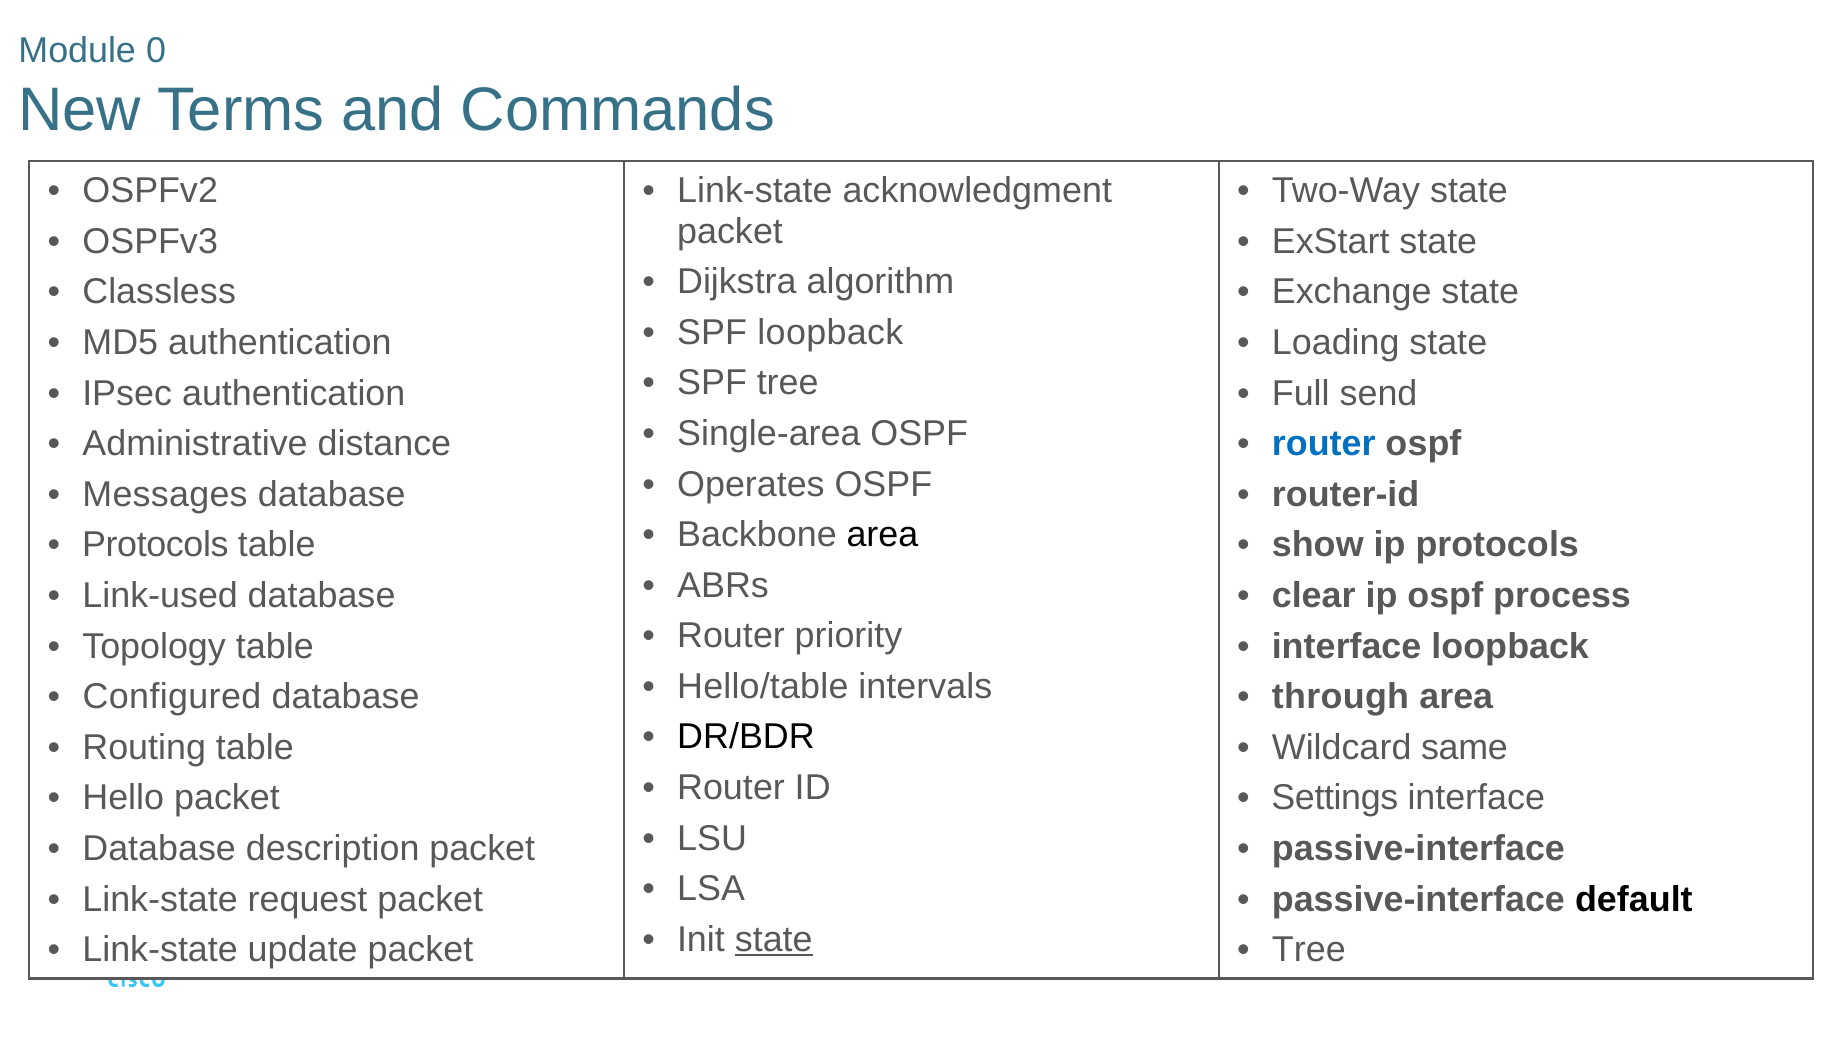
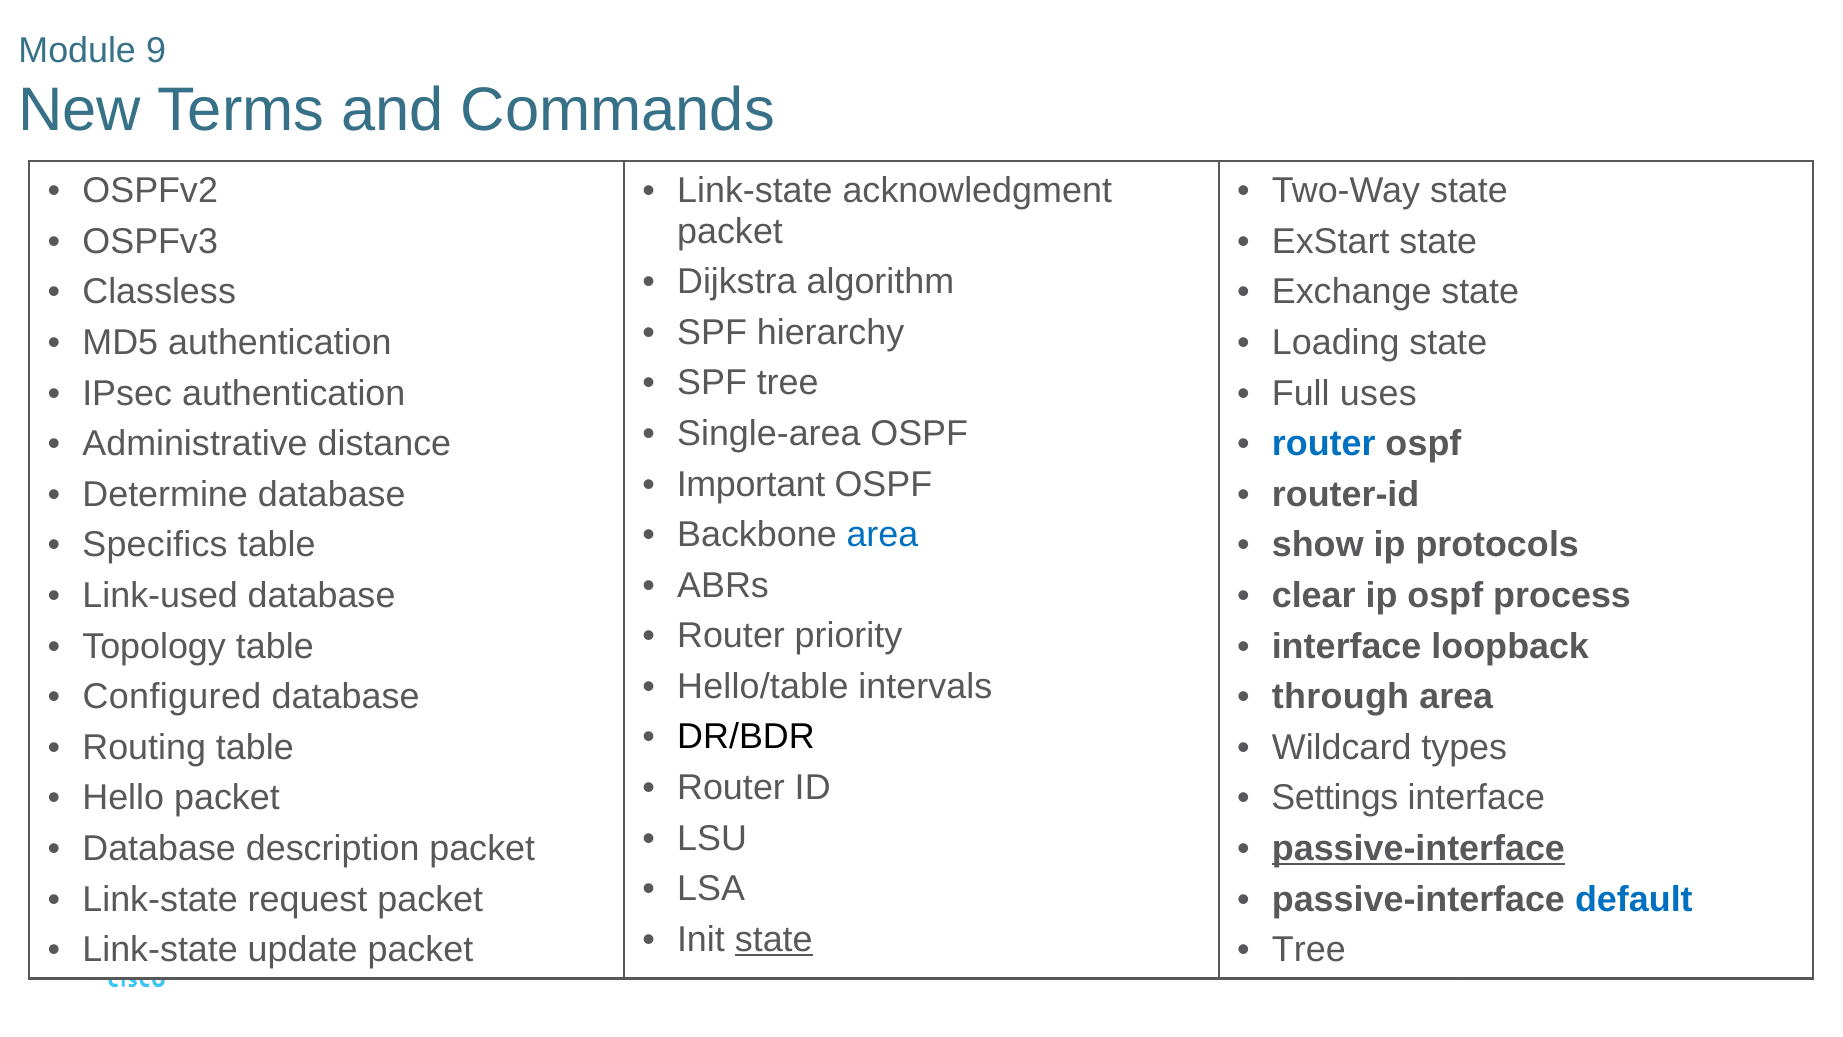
0: 0 -> 9
SPF loopback: loopback -> hierarchy
send: send -> uses
Operates: Operates -> Important
Messages: Messages -> Determine
area at (882, 535) colour: black -> blue
Protocols at (155, 545): Protocols -> Specifics
same: same -> types
passive-interface at (1418, 848) underline: none -> present
default colour: black -> blue
